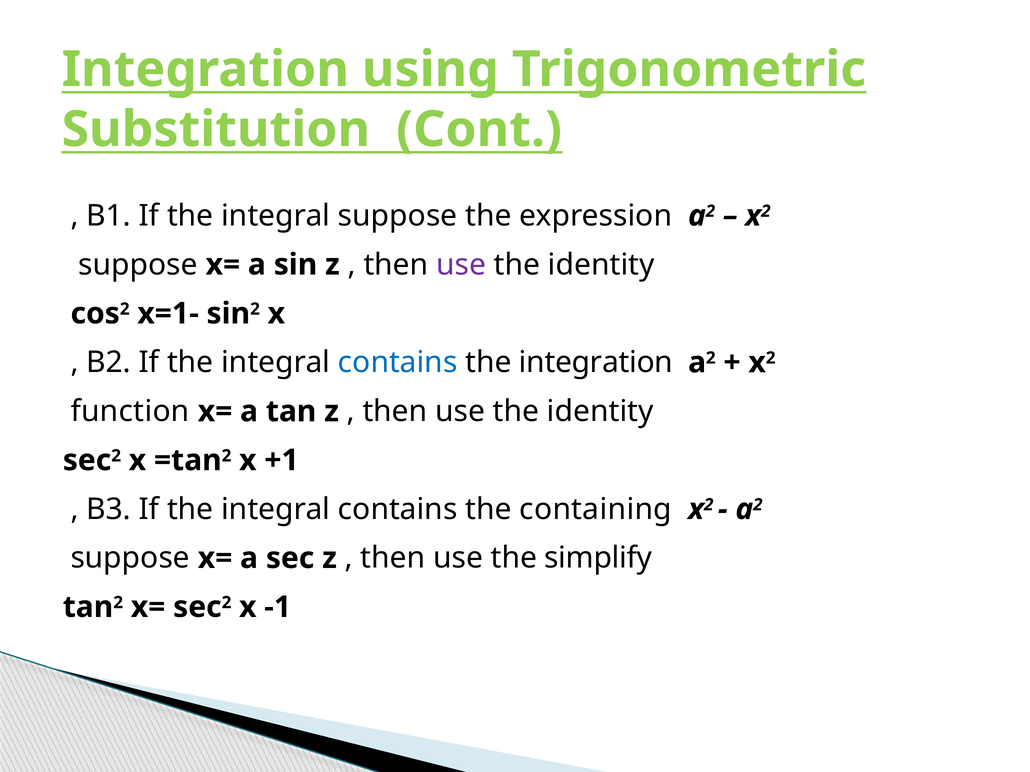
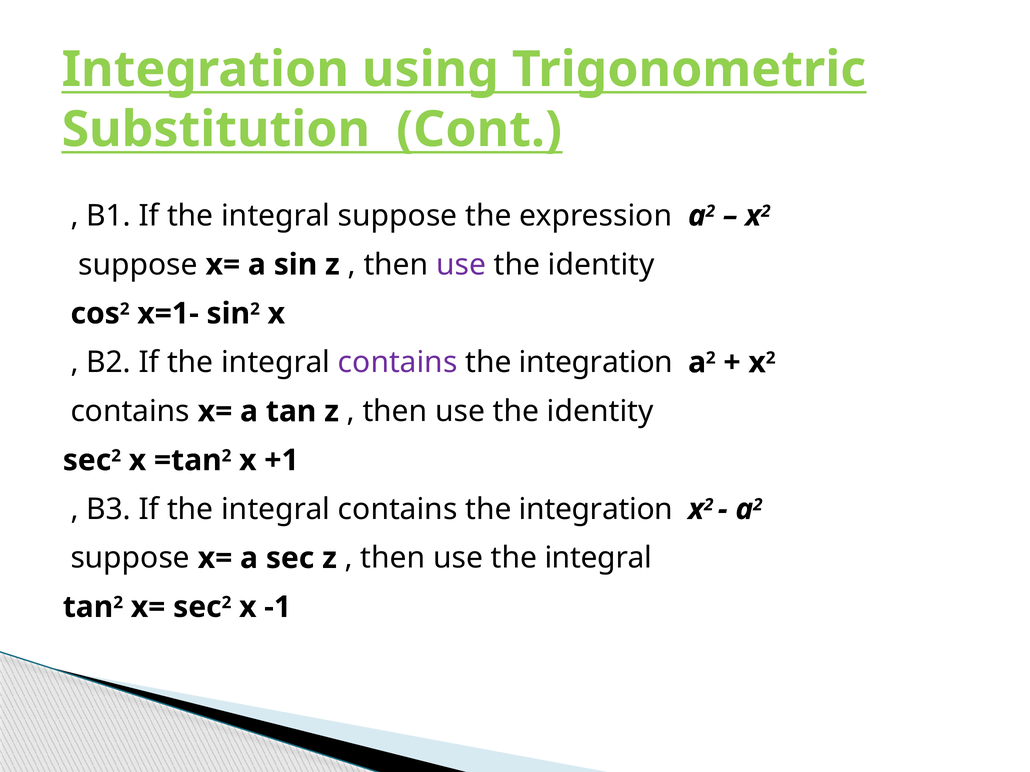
contains at (398, 363) colour: blue -> purple
function at (130, 412): function -> contains
containing at (596, 510): containing -> integration
use the simplify: simplify -> integral
